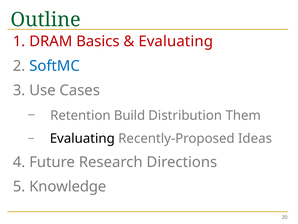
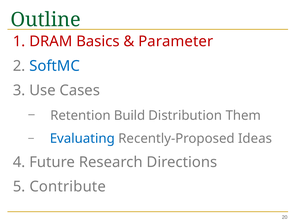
Evaluating at (176, 41): Evaluating -> Parameter
Evaluating at (82, 138) colour: black -> blue
Knowledge: Knowledge -> Contribute
